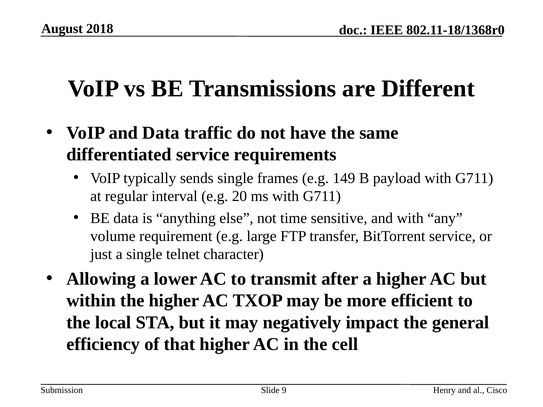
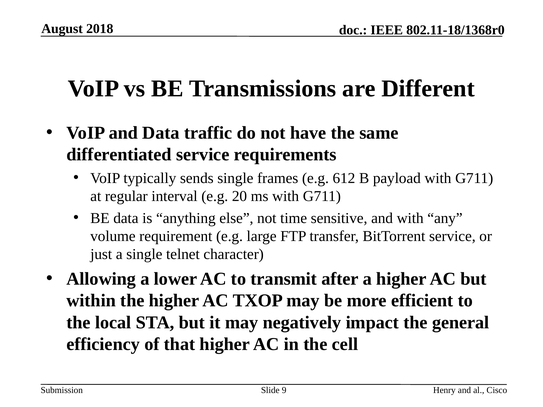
149: 149 -> 612
